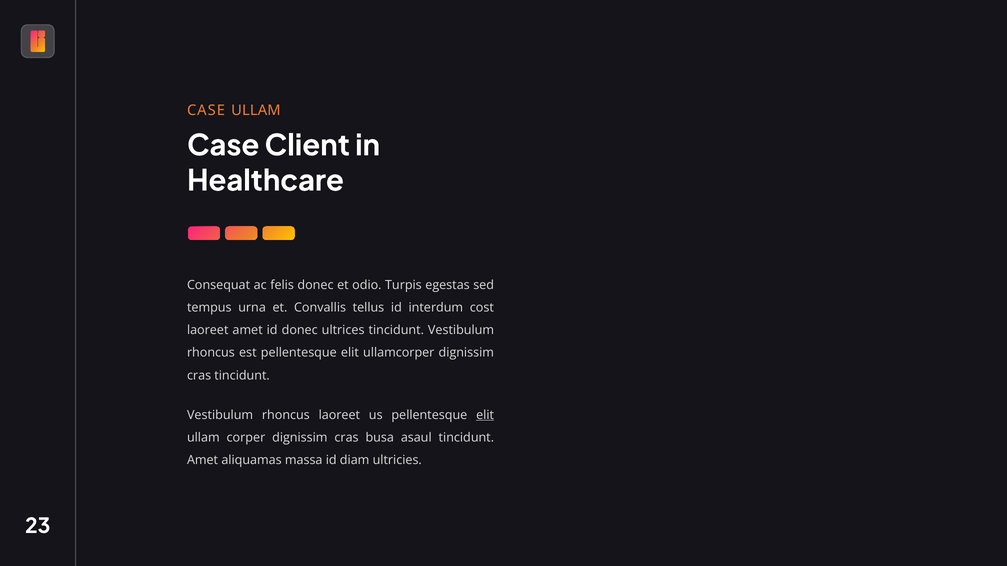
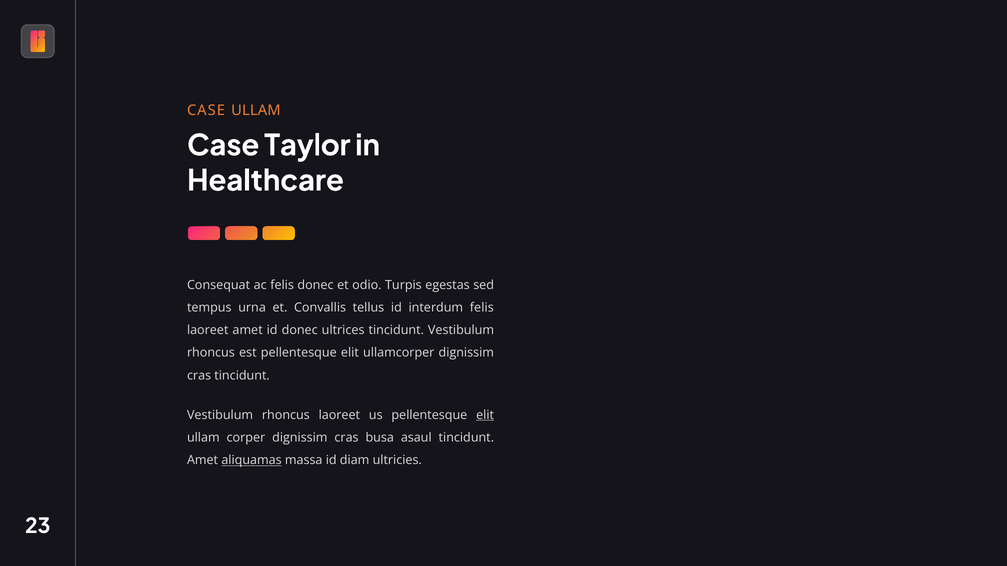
Client: Client -> Taylor
interdum cost: cost -> felis
aliquamas underline: none -> present
